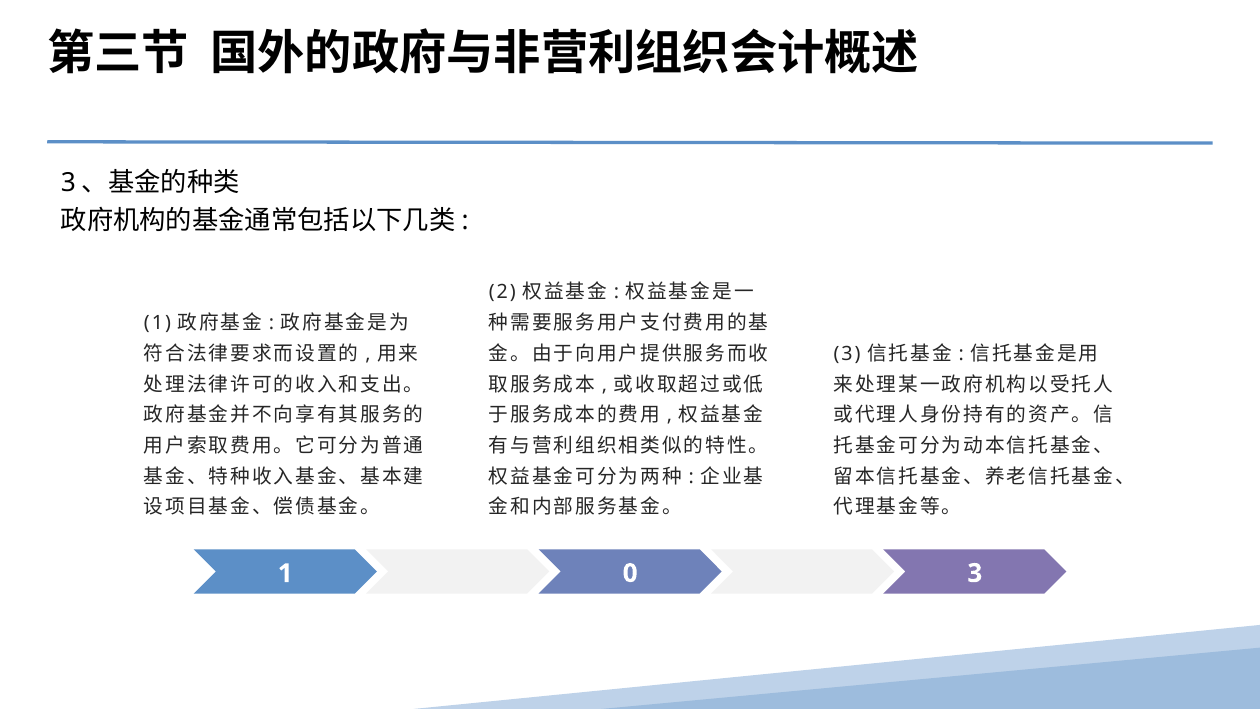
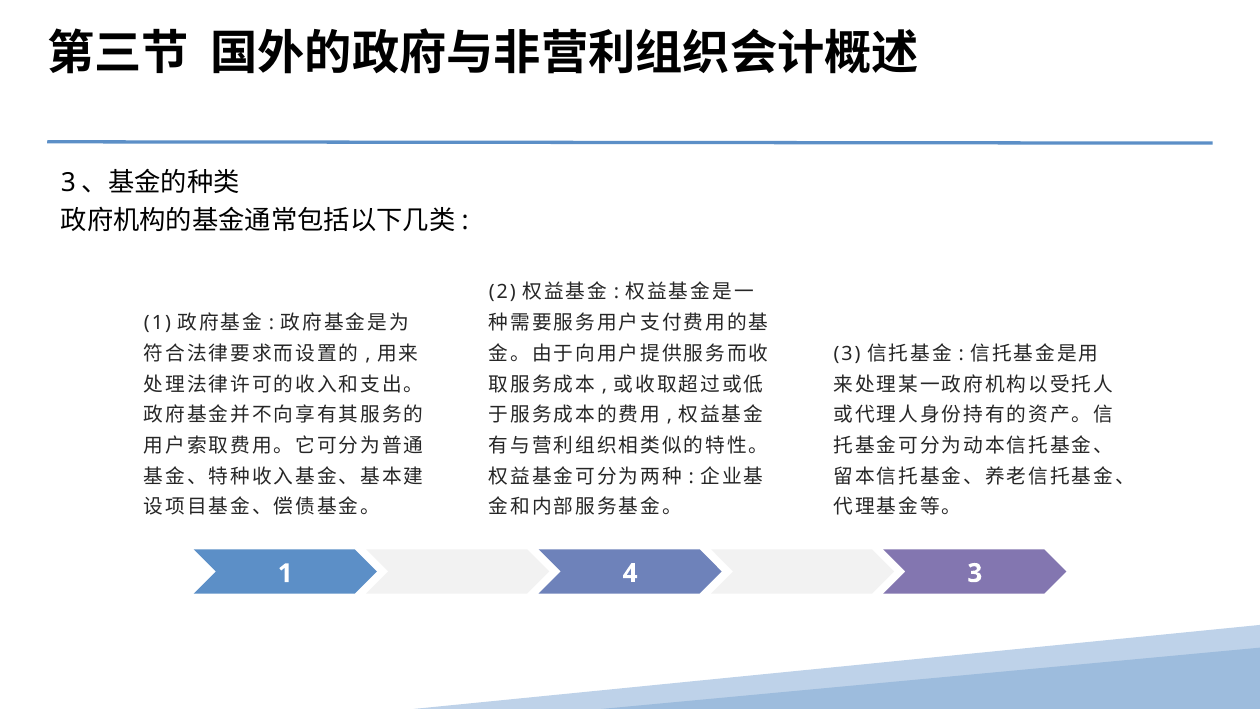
0: 0 -> 4
